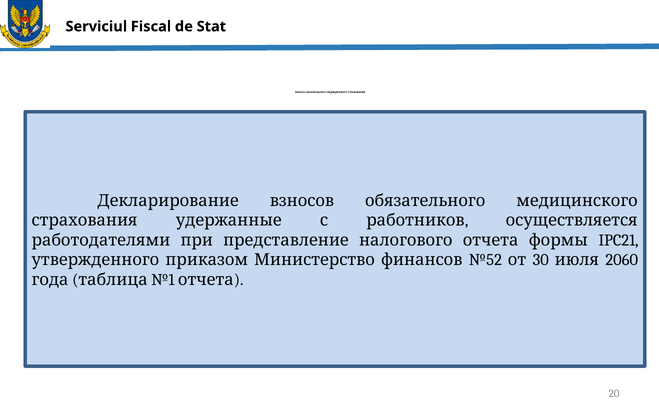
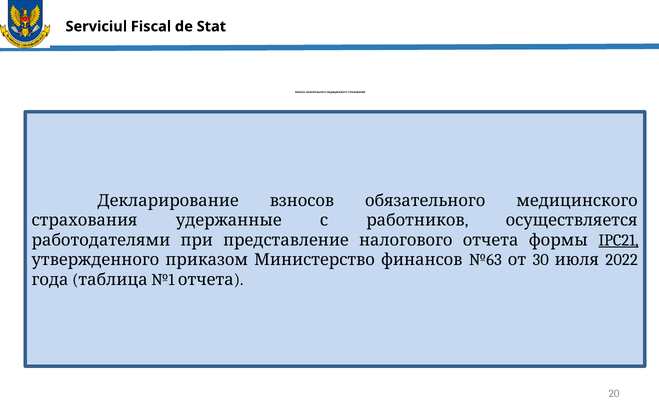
IPC21 underline: none -> present
№52: №52 -> №63
2060: 2060 -> 2022
